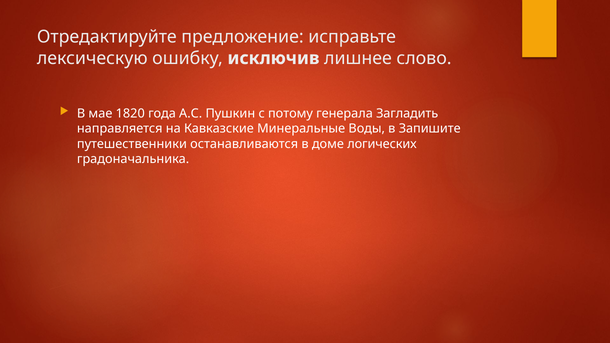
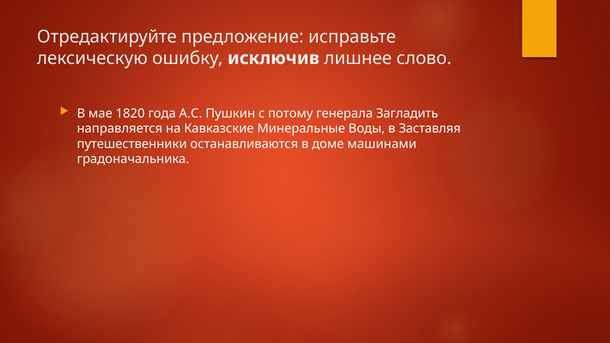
Запишите: Запишите -> Заставляя
логических: логических -> машинами
